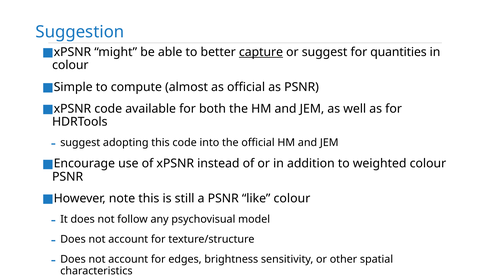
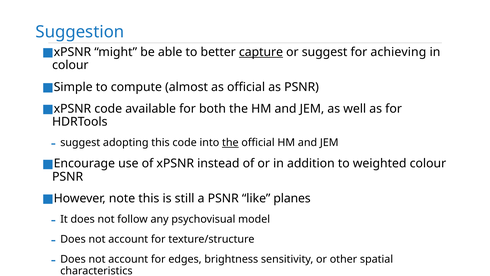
quantities: quantities -> achieving
the at (230, 143) underline: none -> present
like colour: colour -> planes
